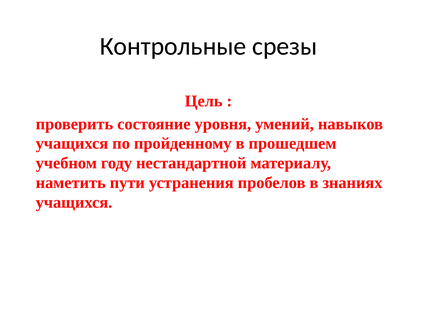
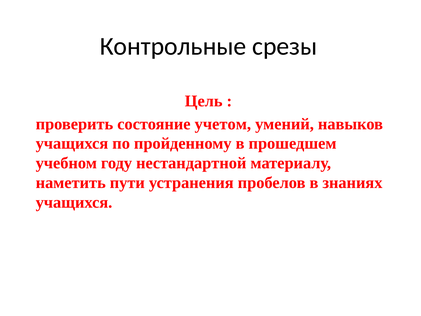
уровня: уровня -> учетом
